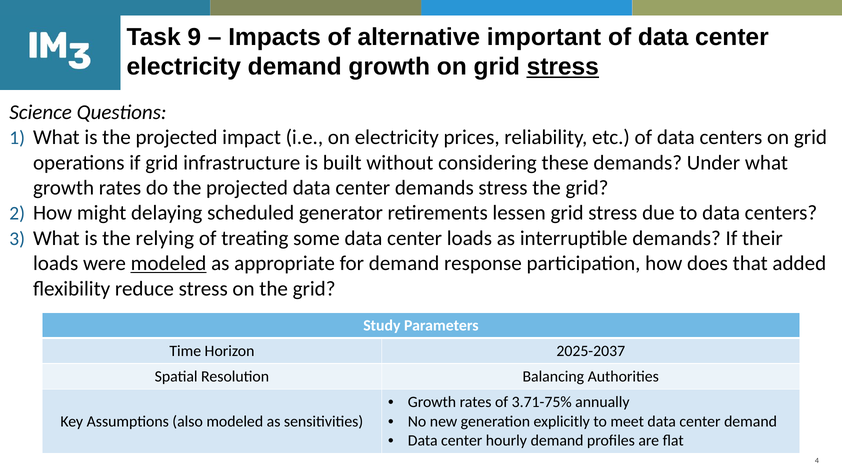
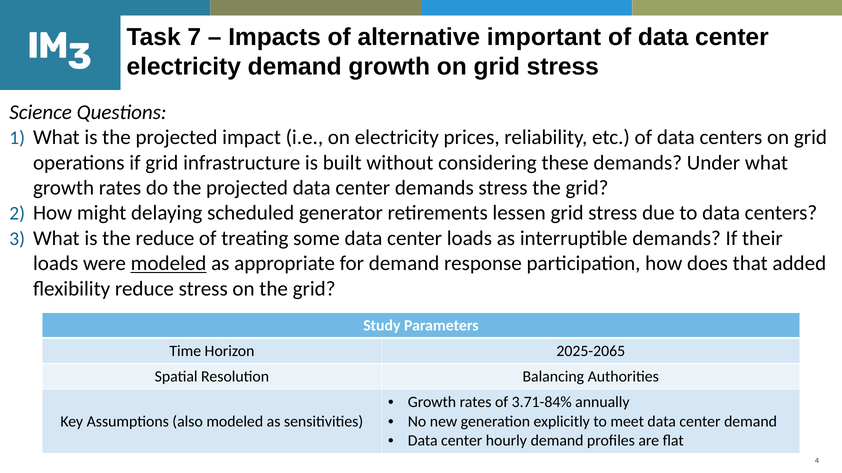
9: 9 -> 7
stress at (563, 67) underline: present -> none
the relying: relying -> reduce
2025-2037: 2025-2037 -> 2025-2065
3.71-75%: 3.71-75% -> 3.71-84%
